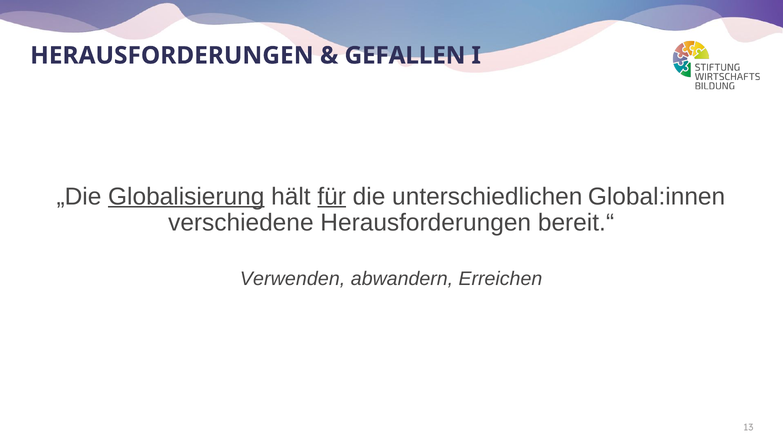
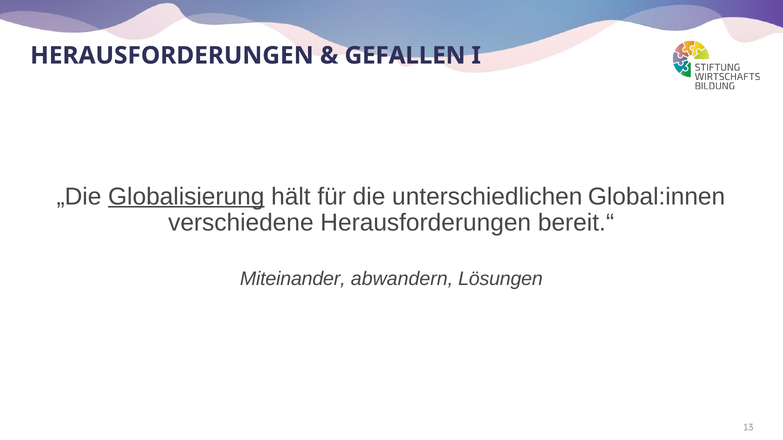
für underline: present -> none
Verwenden: Verwenden -> Miteinander
Erreichen: Erreichen -> Lösungen
